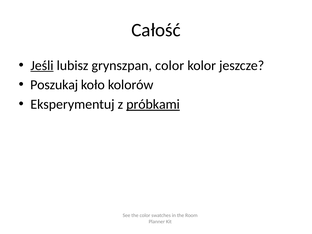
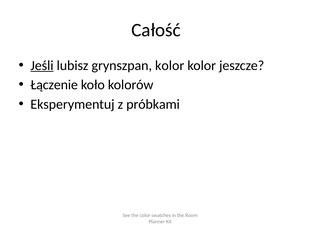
grynszpan color: color -> kolor
Poszukaj: Poszukaj -> Łączenie
próbkami underline: present -> none
